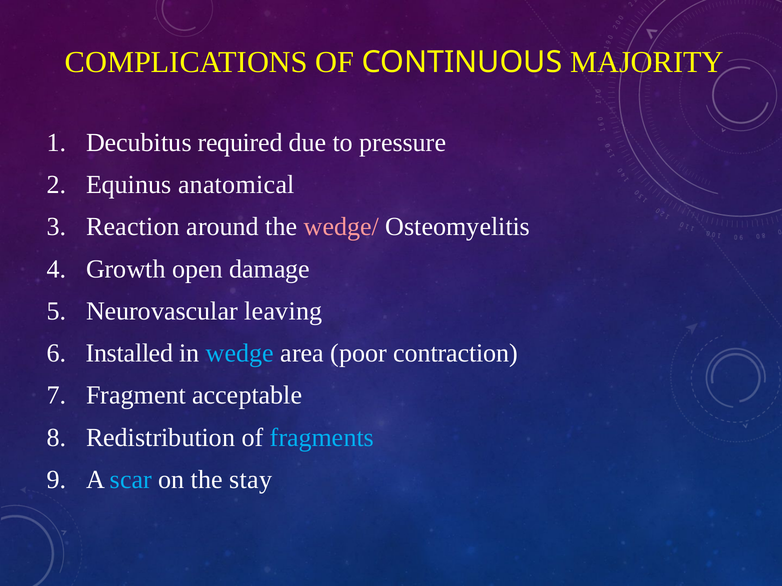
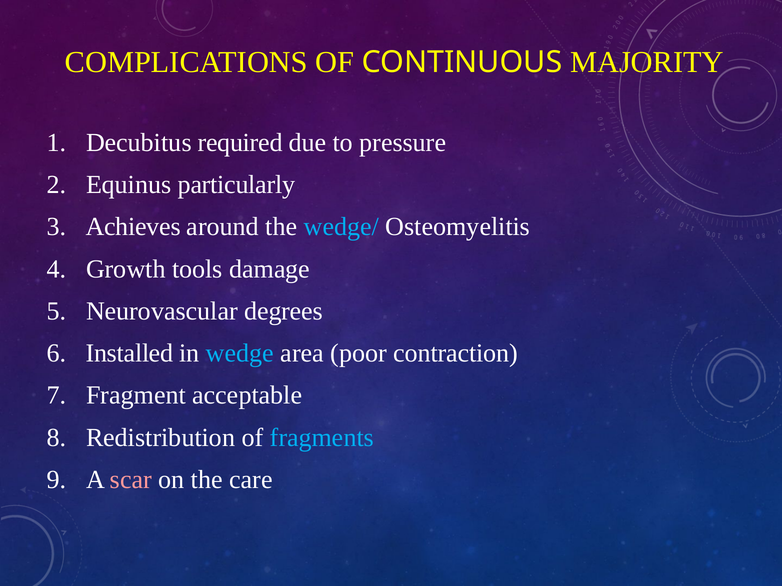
anatomical: anatomical -> particularly
Reaction: Reaction -> Achieves
wedge/ colour: pink -> light blue
open: open -> tools
leaving: leaving -> degrees
scar colour: light blue -> pink
stay: stay -> care
